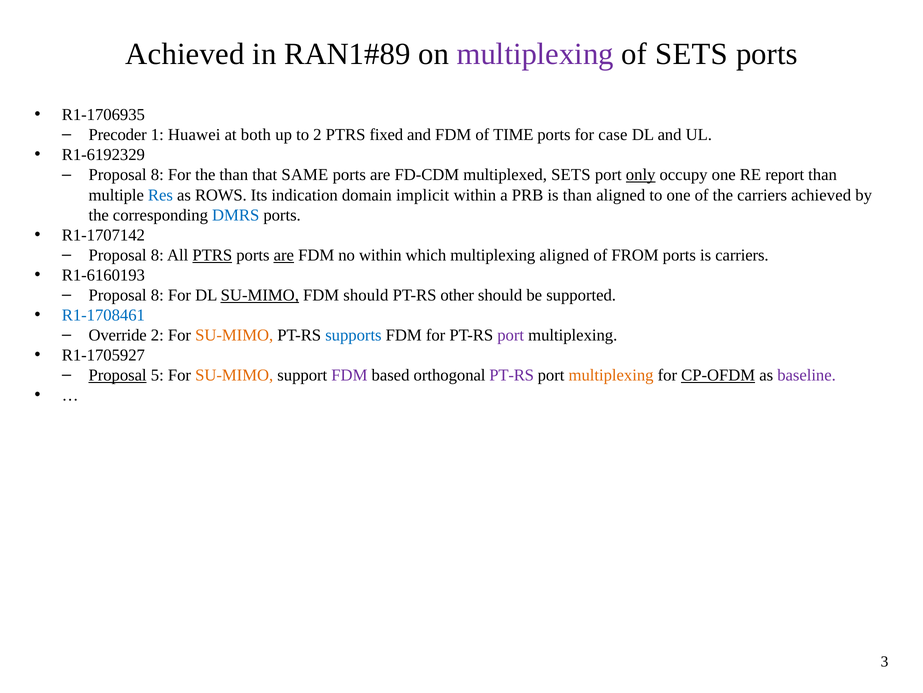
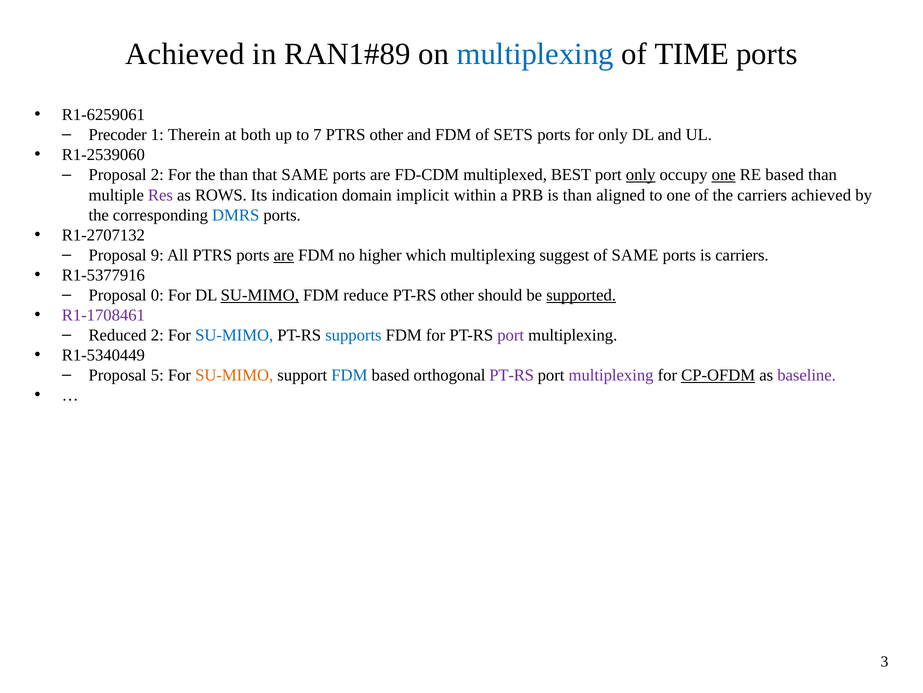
multiplexing at (535, 54) colour: purple -> blue
of SETS: SETS -> TIME
R1-1706935: R1-1706935 -> R1-6259061
Huawei: Huawei -> Therein
to 2: 2 -> 7
PTRS fixed: fixed -> other
TIME: TIME -> SETS
for case: case -> only
R1-6192329: R1-6192329 -> R1-2539060
8 at (157, 175): 8 -> 2
multiplexed SETS: SETS -> BEST
one at (724, 175) underline: none -> present
RE report: report -> based
Res colour: blue -> purple
R1-1707142: R1-1707142 -> R1-2707132
8 at (157, 255): 8 -> 9
PTRS at (212, 255) underline: present -> none
no within: within -> higher
multiplexing aligned: aligned -> suggest
of FROM: FROM -> SAME
R1-6160193: R1-6160193 -> R1-5377916
8 at (157, 295): 8 -> 0
FDM should: should -> reduce
supported underline: none -> present
R1-1708461 colour: blue -> purple
Override: Override -> Reduced
SU-MIMO at (234, 335) colour: orange -> blue
R1-1705927: R1-1705927 -> R1-5340449
Proposal at (118, 375) underline: present -> none
FDM at (349, 375) colour: purple -> blue
multiplexing at (611, 375) colour: orange -> purple
